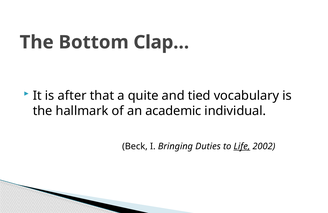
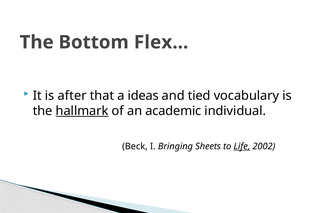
Clap…: Clap… -> Flex…
quite: quite -> ideas
hallmark underline: none -> present
Duties: Duties -> Sheets
